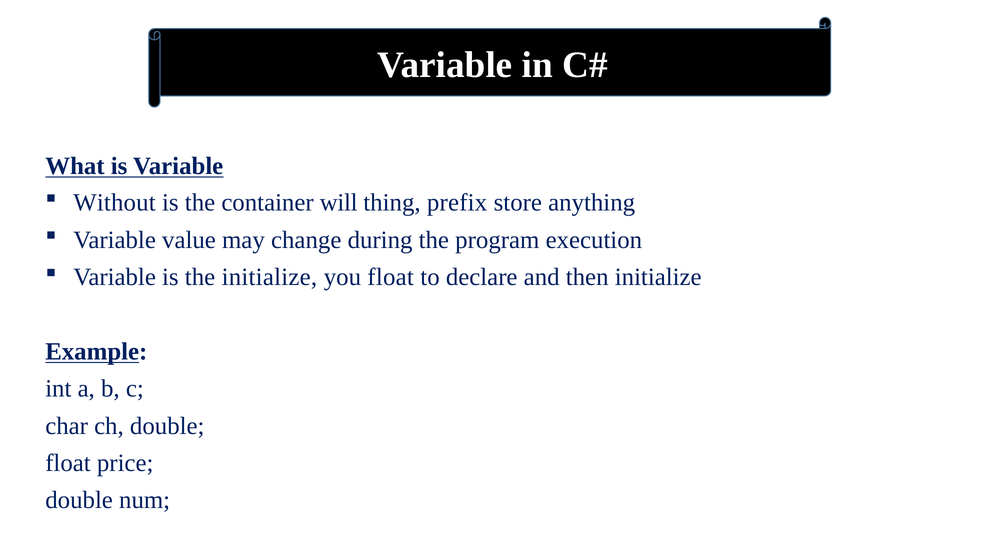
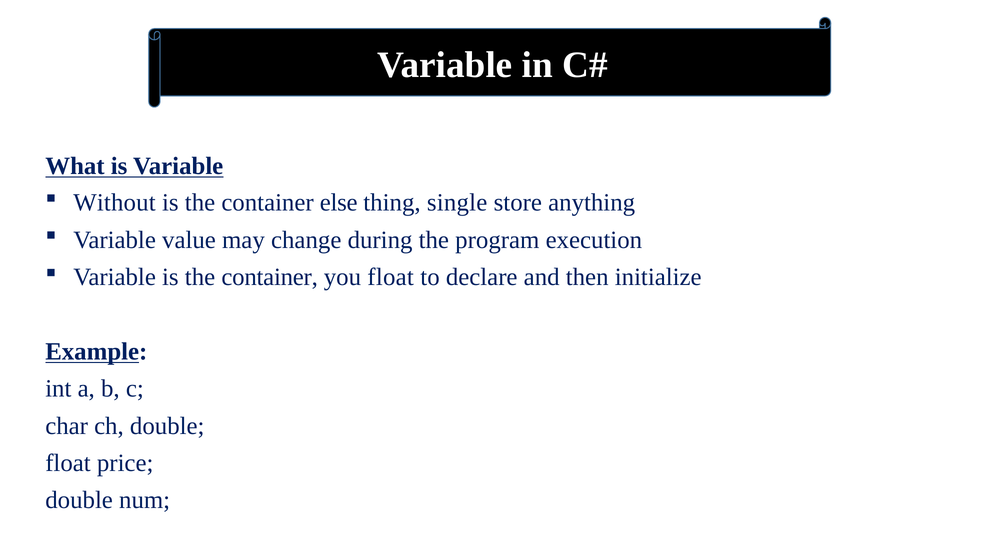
will: will -> else
prefix: prefix -> single
Variable is the initialize: initialize -> container
